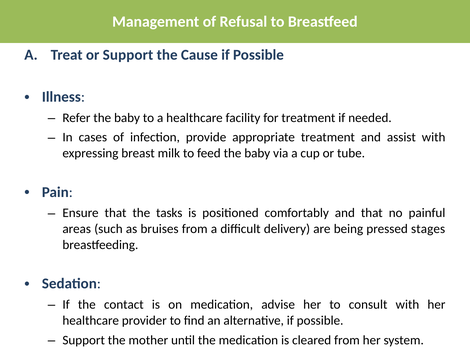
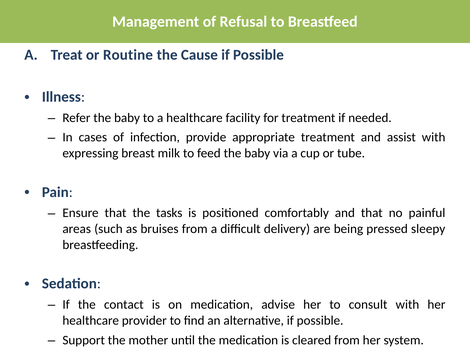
or Support: Support -> Routine
stages: stages -> sleepy
